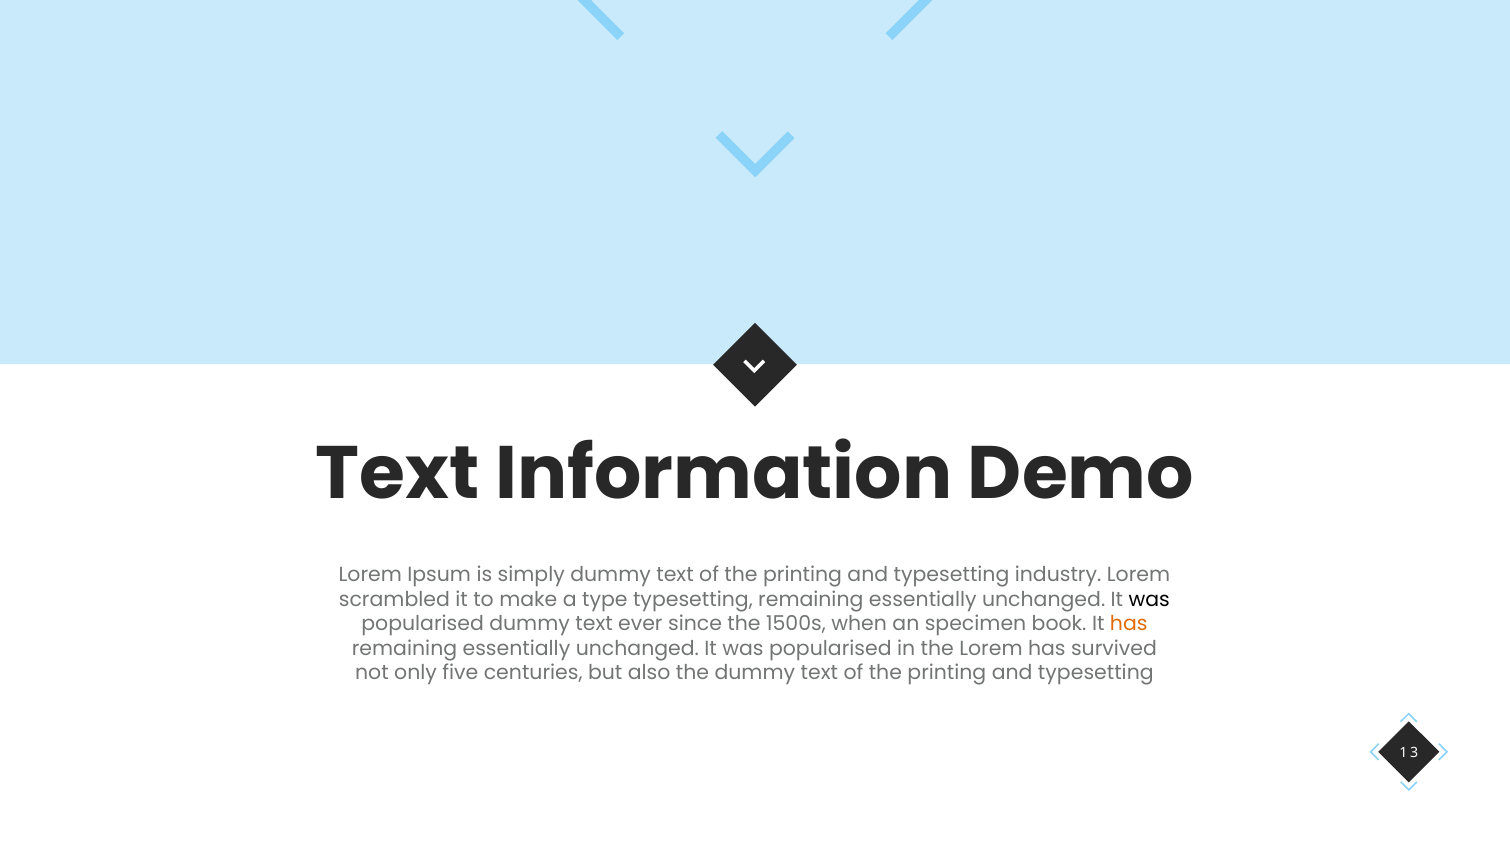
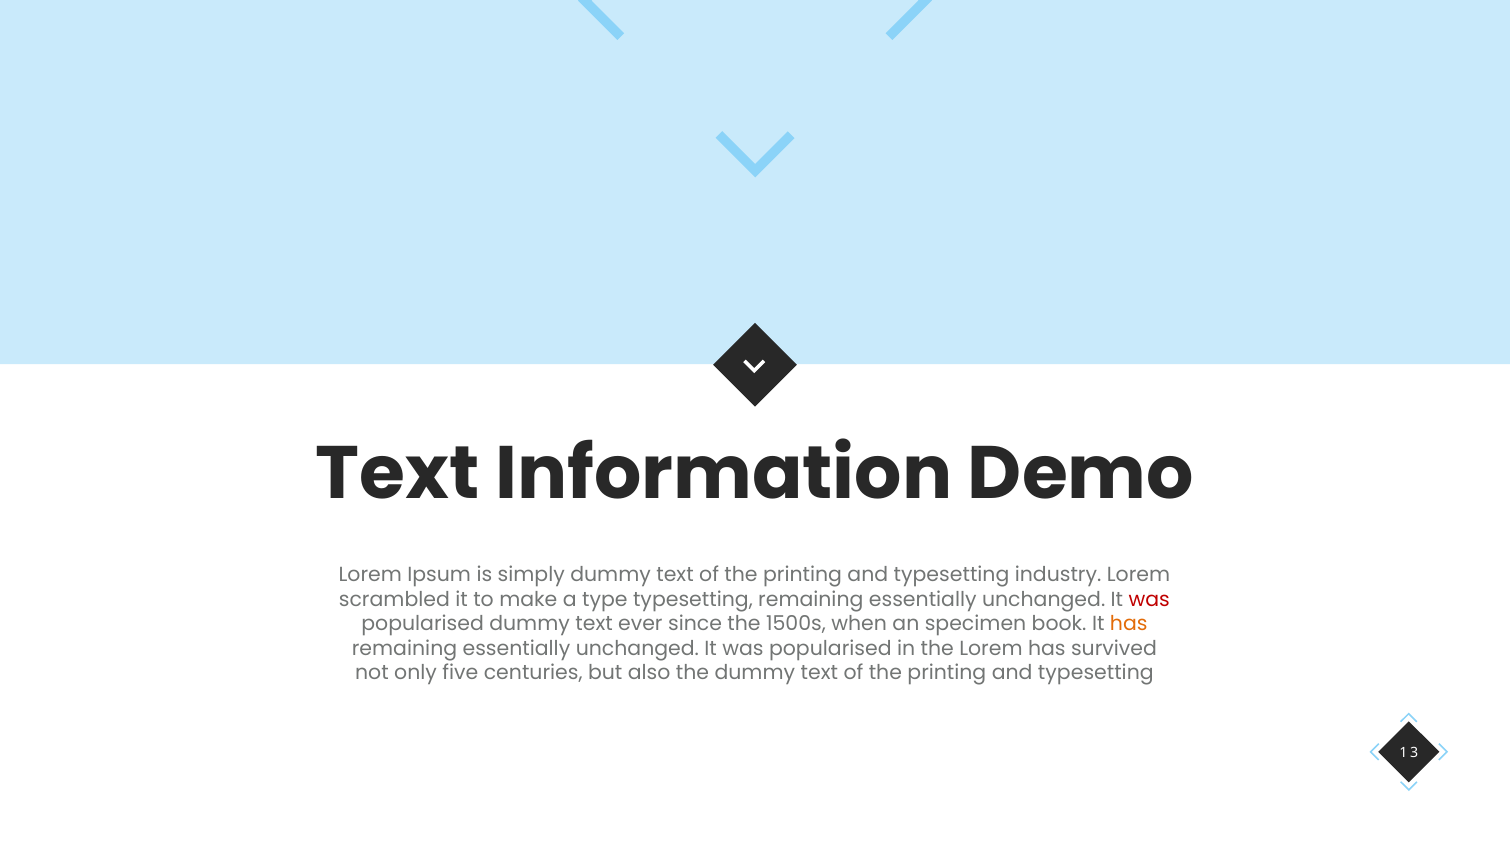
was at (1149, 600) colour: black -> red
